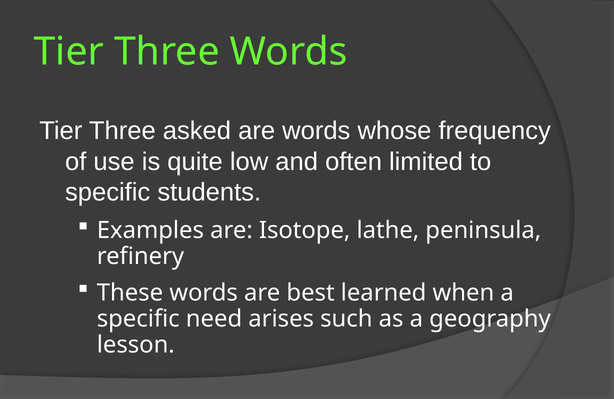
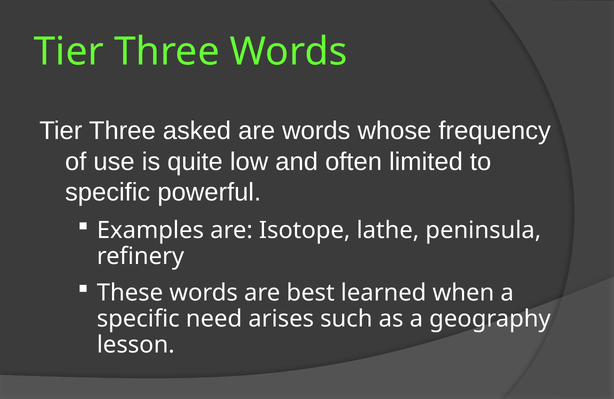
students: students -> powerful
